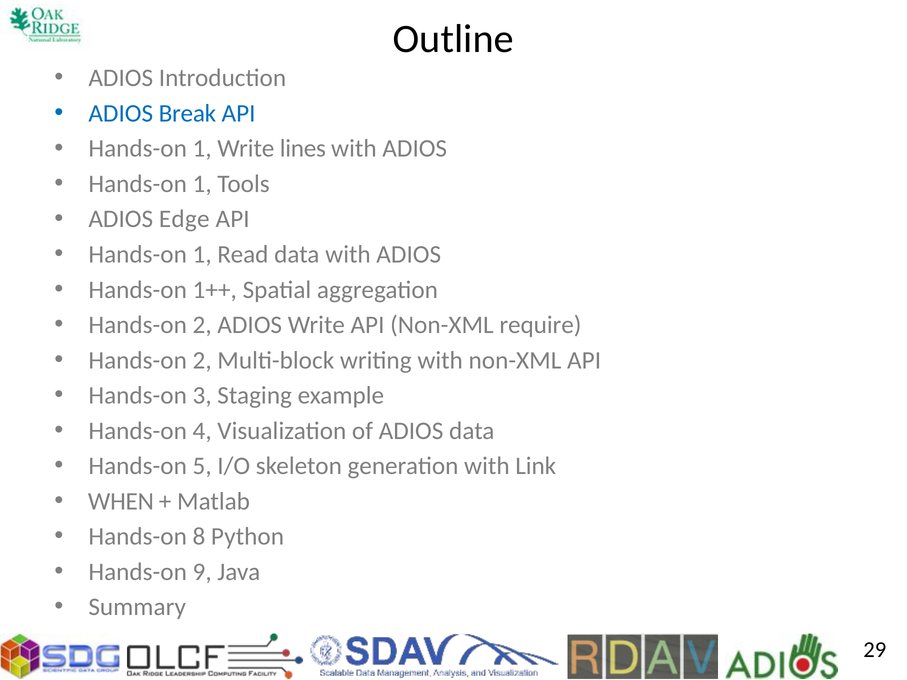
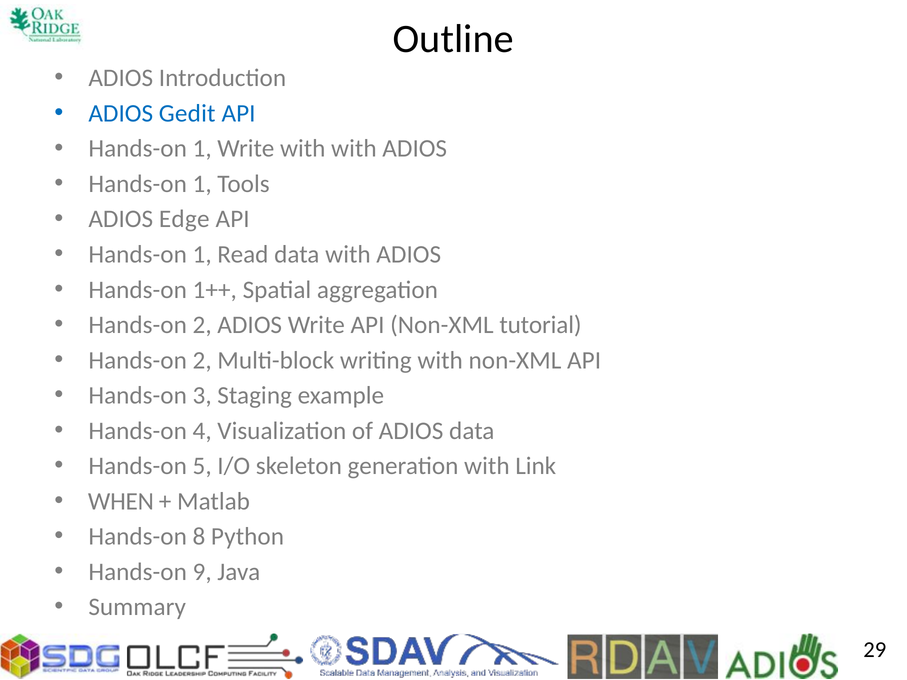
Break: Break -> Gedit
Write lines: lines -> with
require: require -> tutorial
